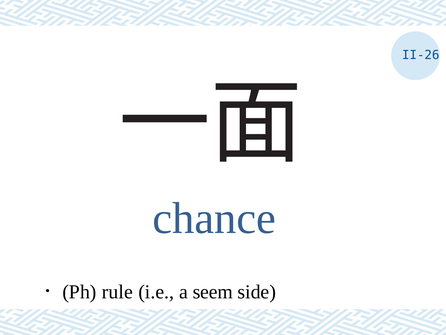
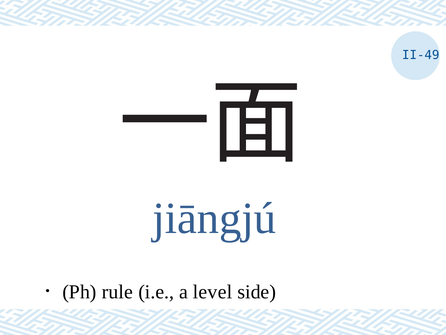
II-26: II-26 -> II-49
chance: chance -> jiāngjú
seem: seem -> level
